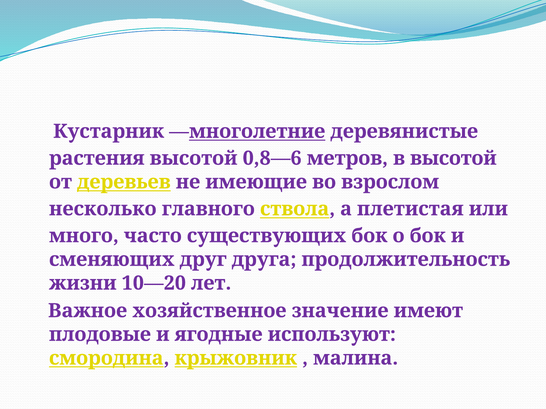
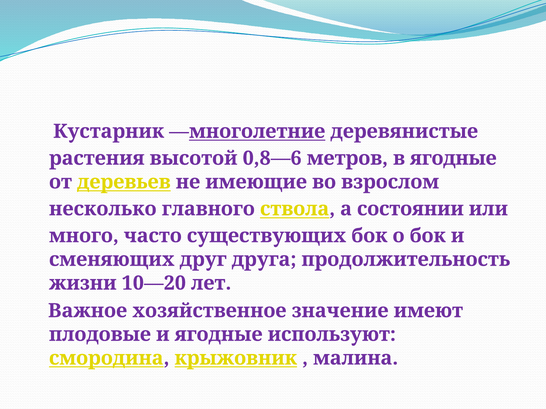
в высотой: высотой -> ягодные
плетистая: плетистая -> состоянии
